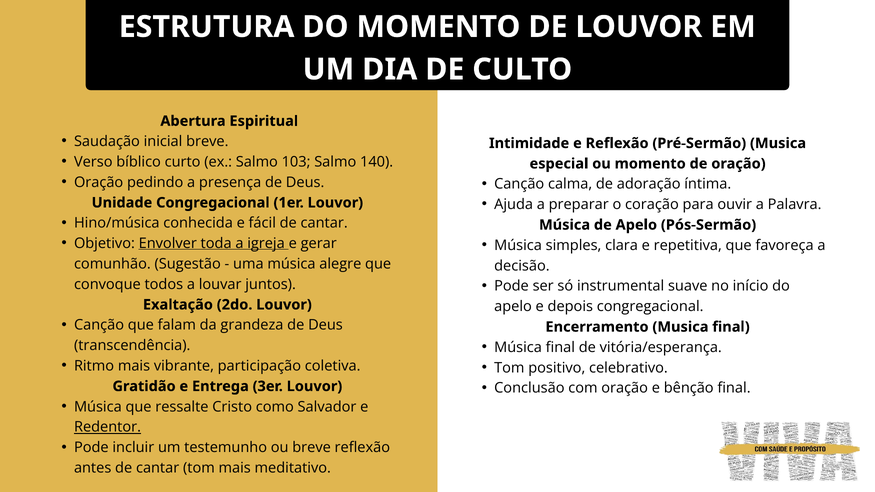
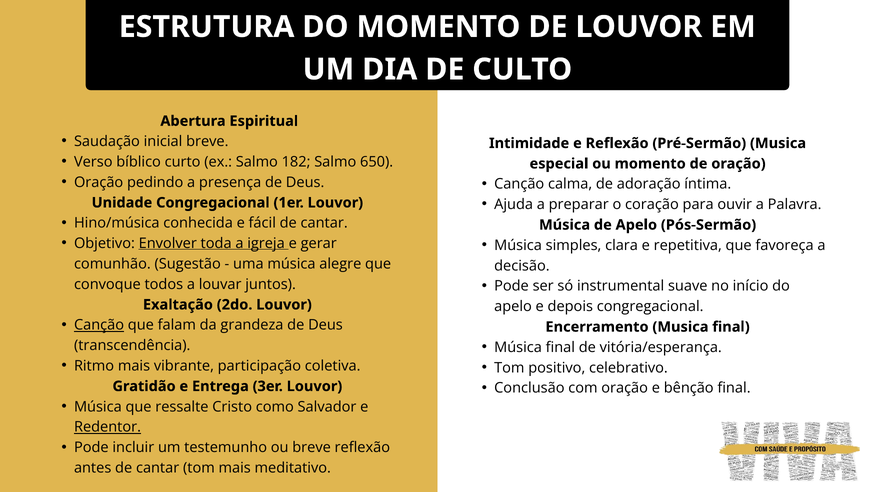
103: 103 -> 182
140: 140 -> 650
Canção at (99, 325) underline: none -> present
